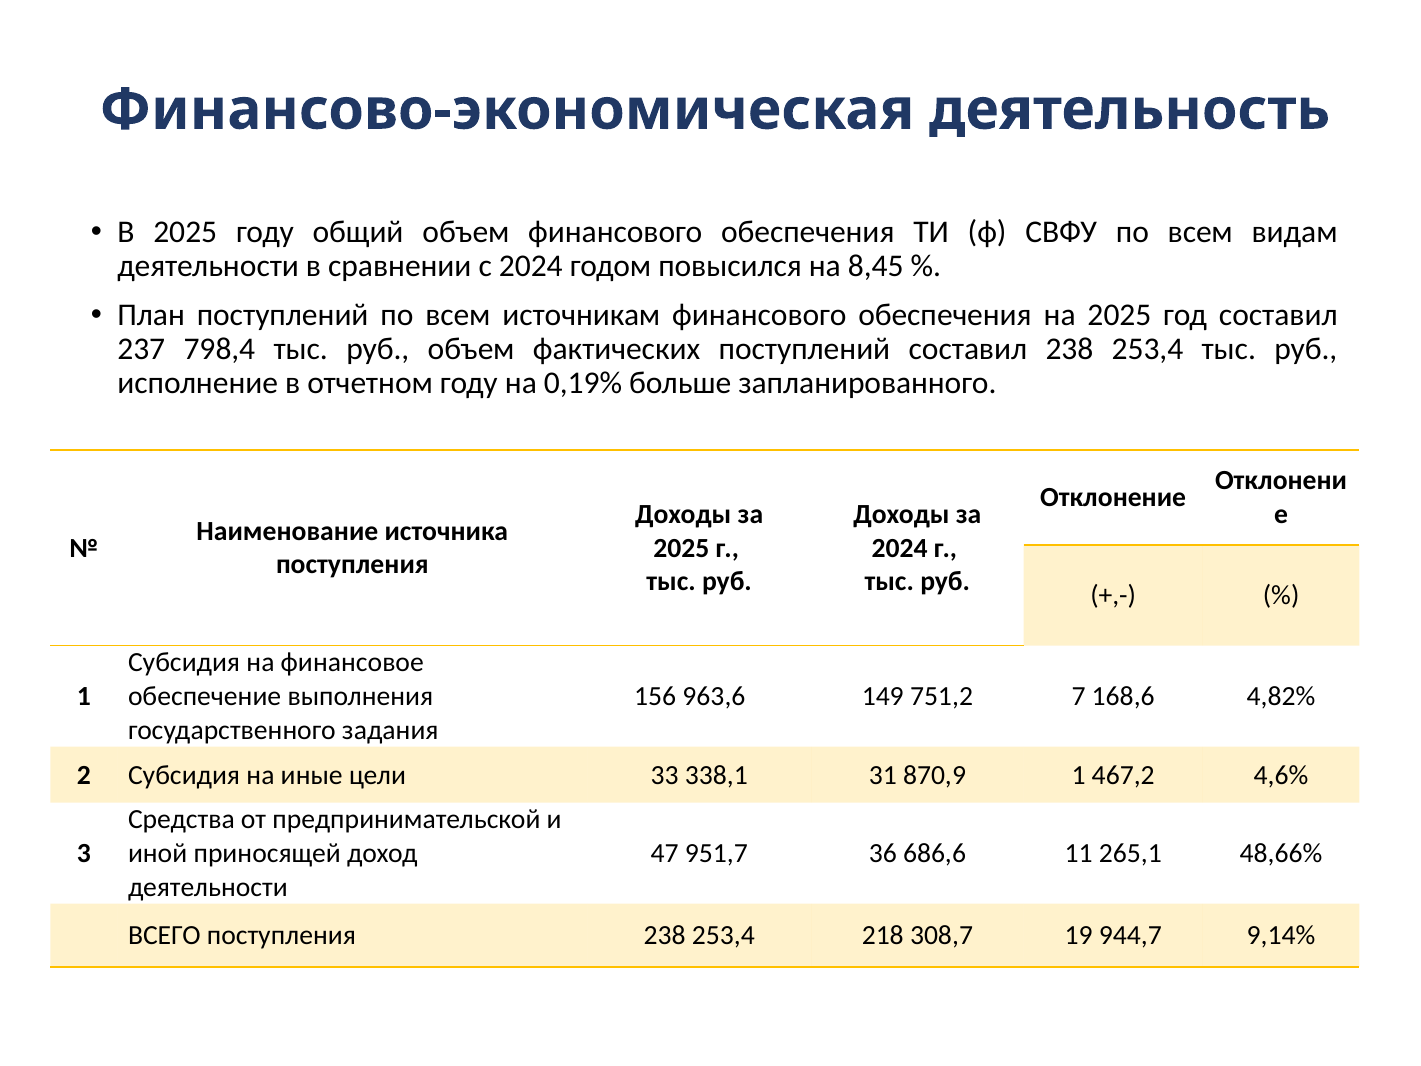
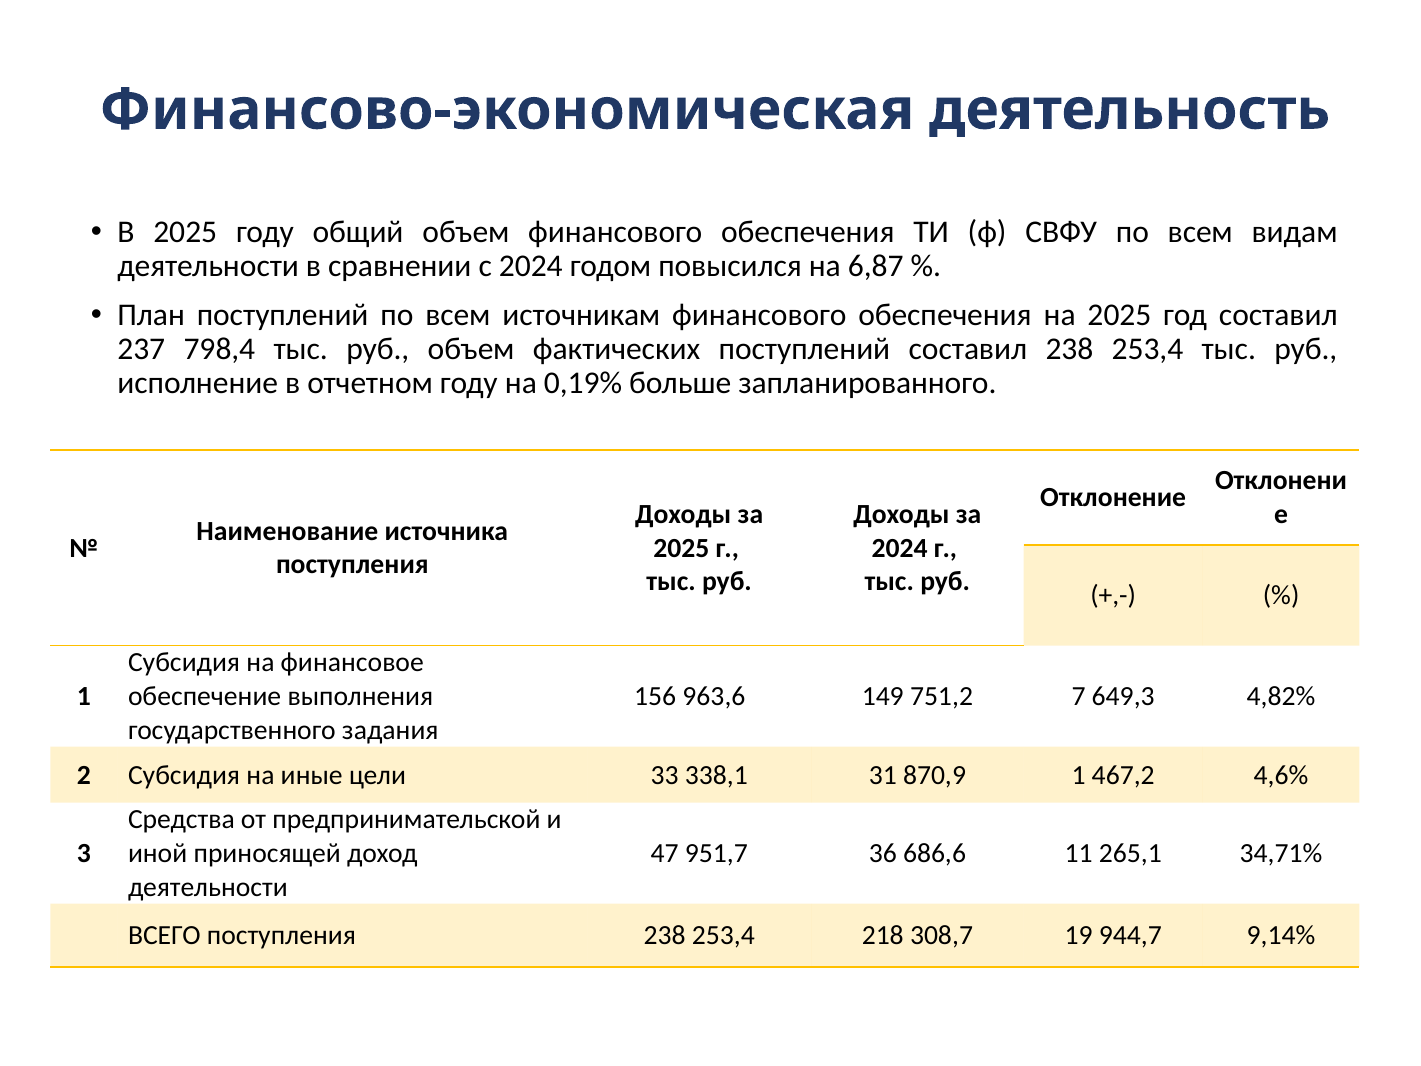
8,45: 8,45 -> 6,87
168,6: 168,6 -> 649,3
48,66%: 48,66% -> 34,71%
